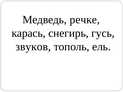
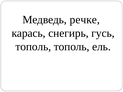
звуков at (33, 47): звуков -> тополь
